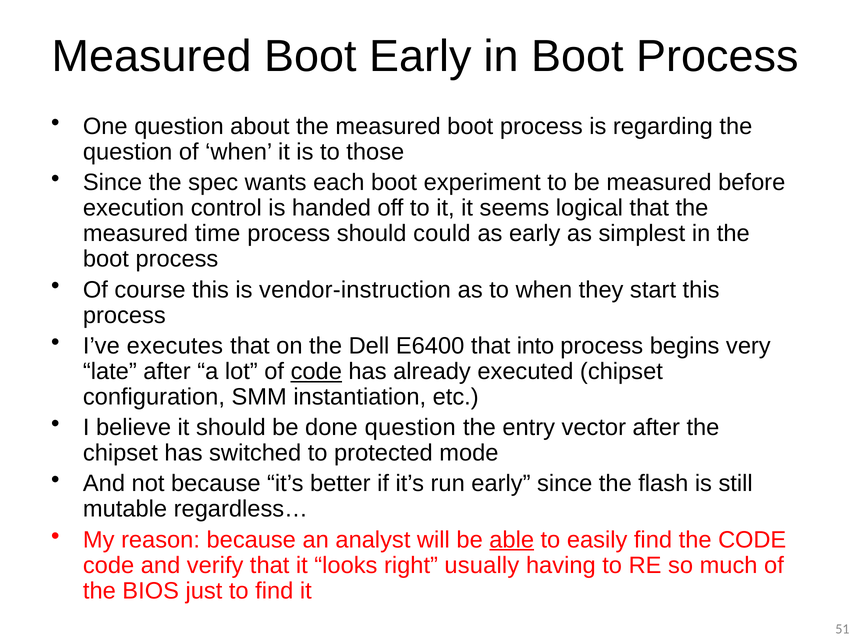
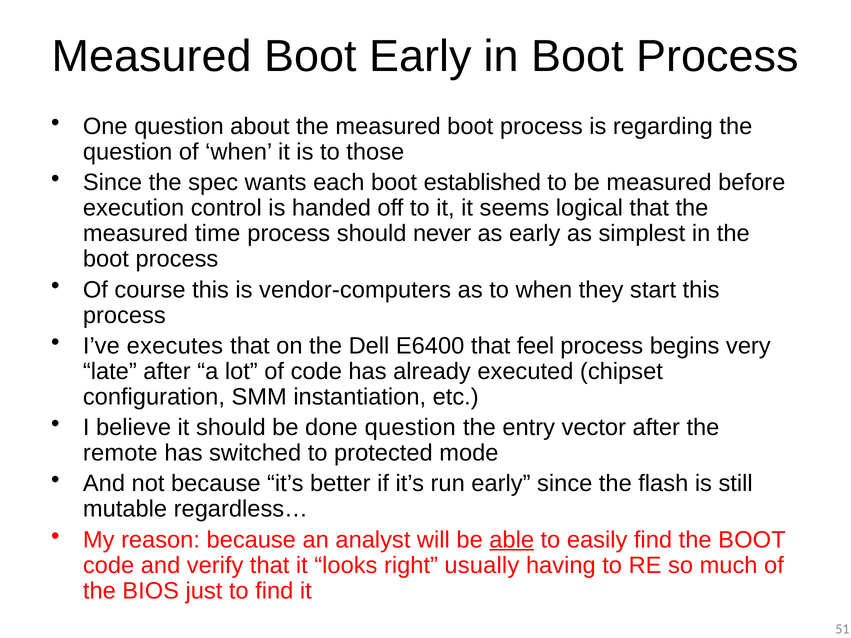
experiment: experiment -> established
could: could -> never
vendor-instruction: vendor-instruction -> vendor-computers
into: into -> feel
code at (316, 372) underline: present -> none
chipset at (120, 453): chipset -> remote
find the CODE: CODE -> BOOT
